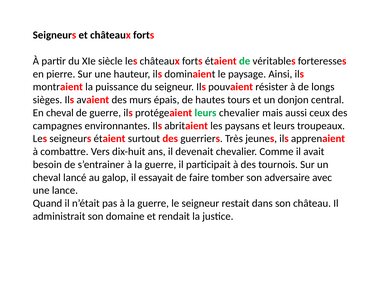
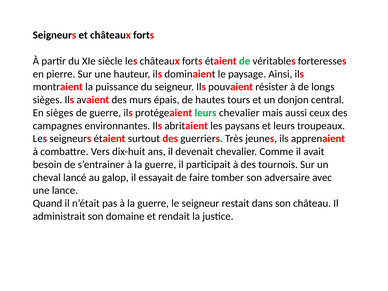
En cheval: cheval -> sièges
